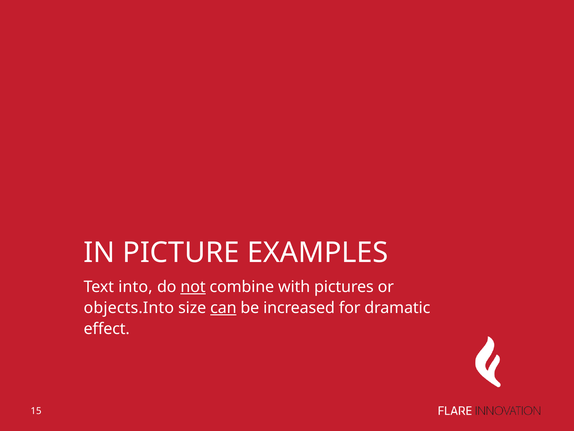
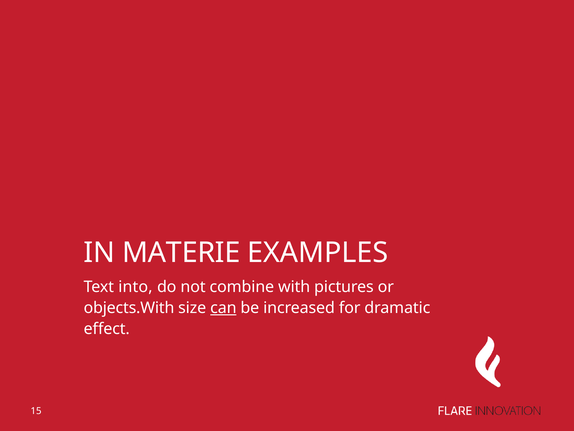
PICTURE: PICTURE -> MATERIE
not underline: present -> none
objects.Into: objects.Into -> objects.With
